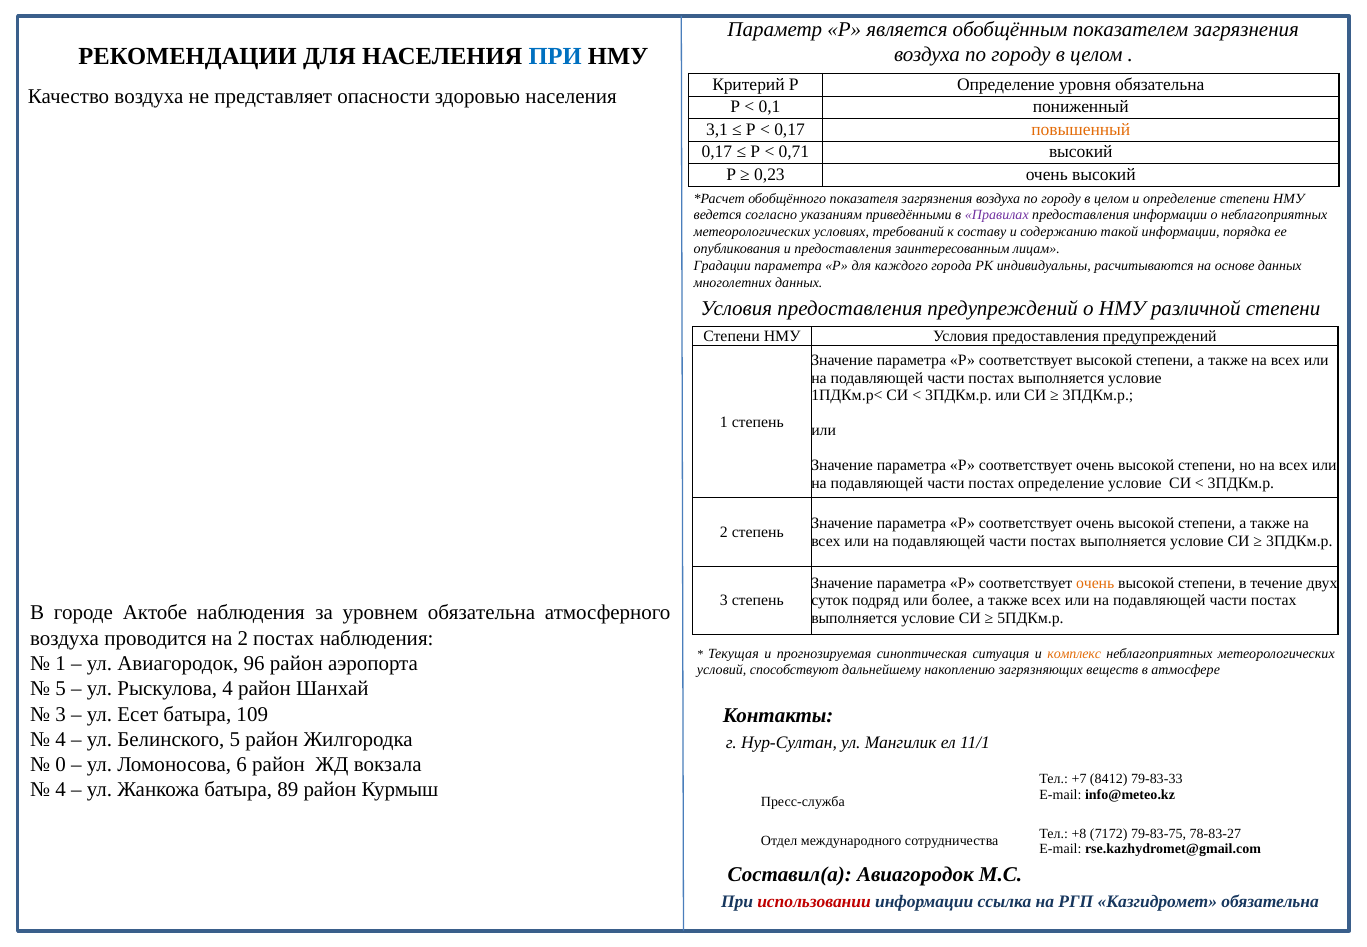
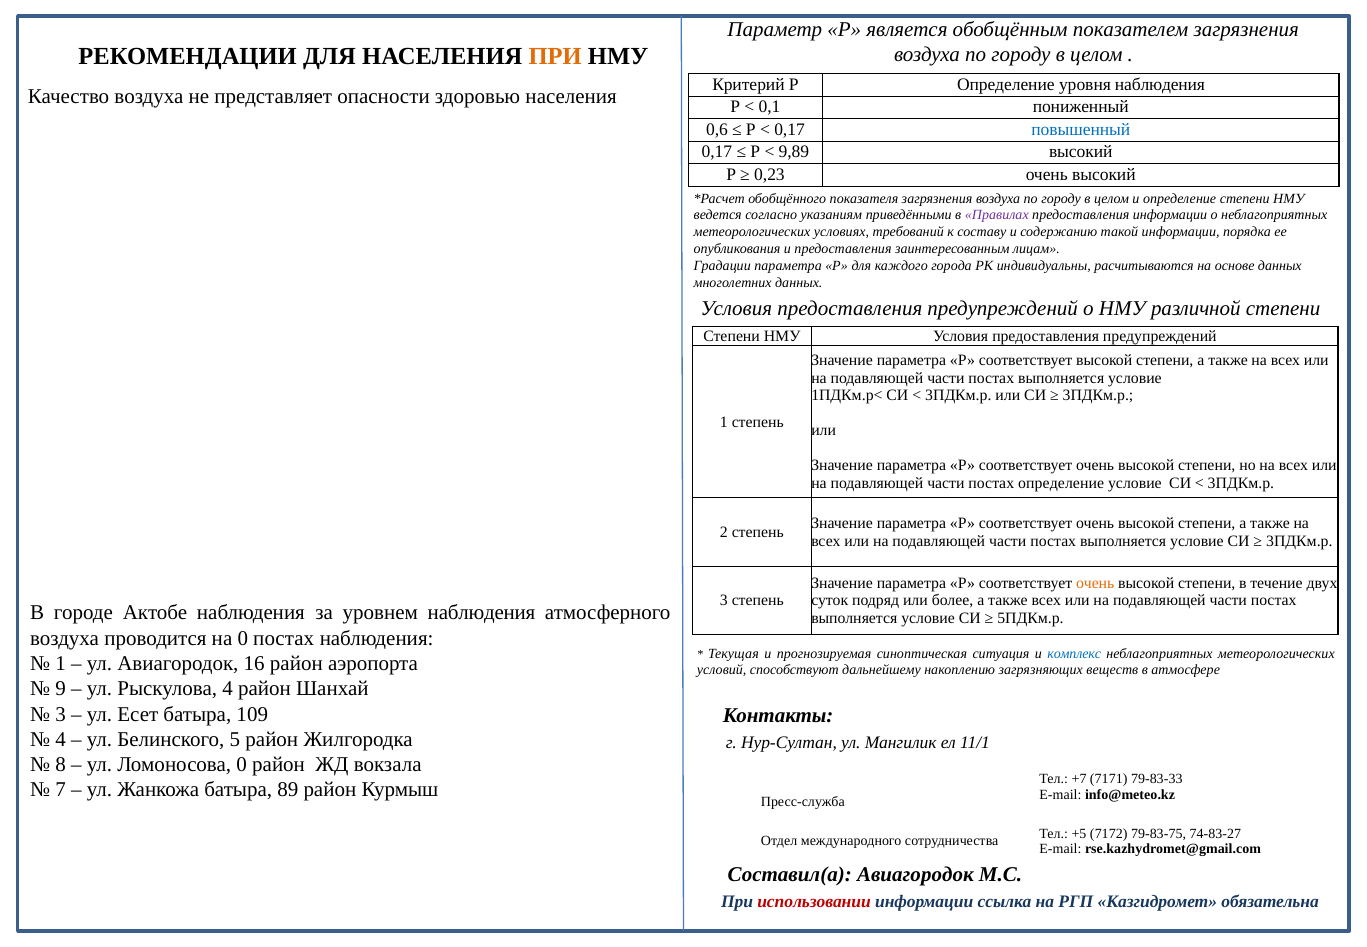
ПРИ at (555, 57) colour: blue -> orange
уровня обязательна: обязательна -> наблюдения
3,1: 3,1 -> 0,6
повышенный colour: orange -> blue
0,71: 0,71 -> 9,89
уровнем обязательна: обязательна -> наблюдения
на 2: 2 -> 0
комплекс colour: orange -> blue
96: 96 -> 16
5 at (61, 688): 5 -> 9
0: 0 -> 8
Ломоносова 6: 6 -> 0
8412: 8412 -> 7171
4 at (61, 789): 4 -> 7
+8: +8 -> +5
78-83-27: 78-83-27 -> 74-83-27
